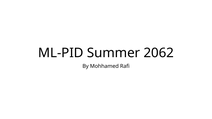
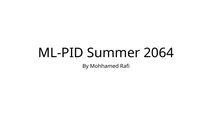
2062: 2062 -> 2064
